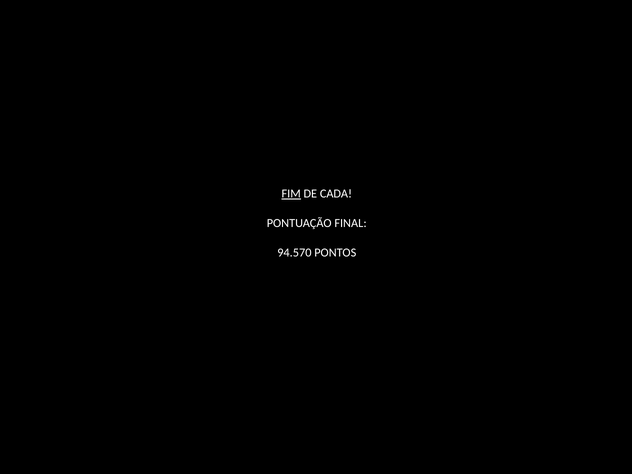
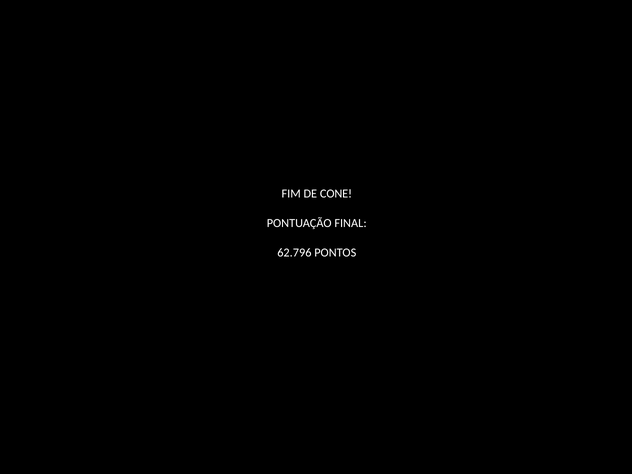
FIM underline: present -> none
CADA: CADA -> CONE
94.570: 94.570 -> 62.796
